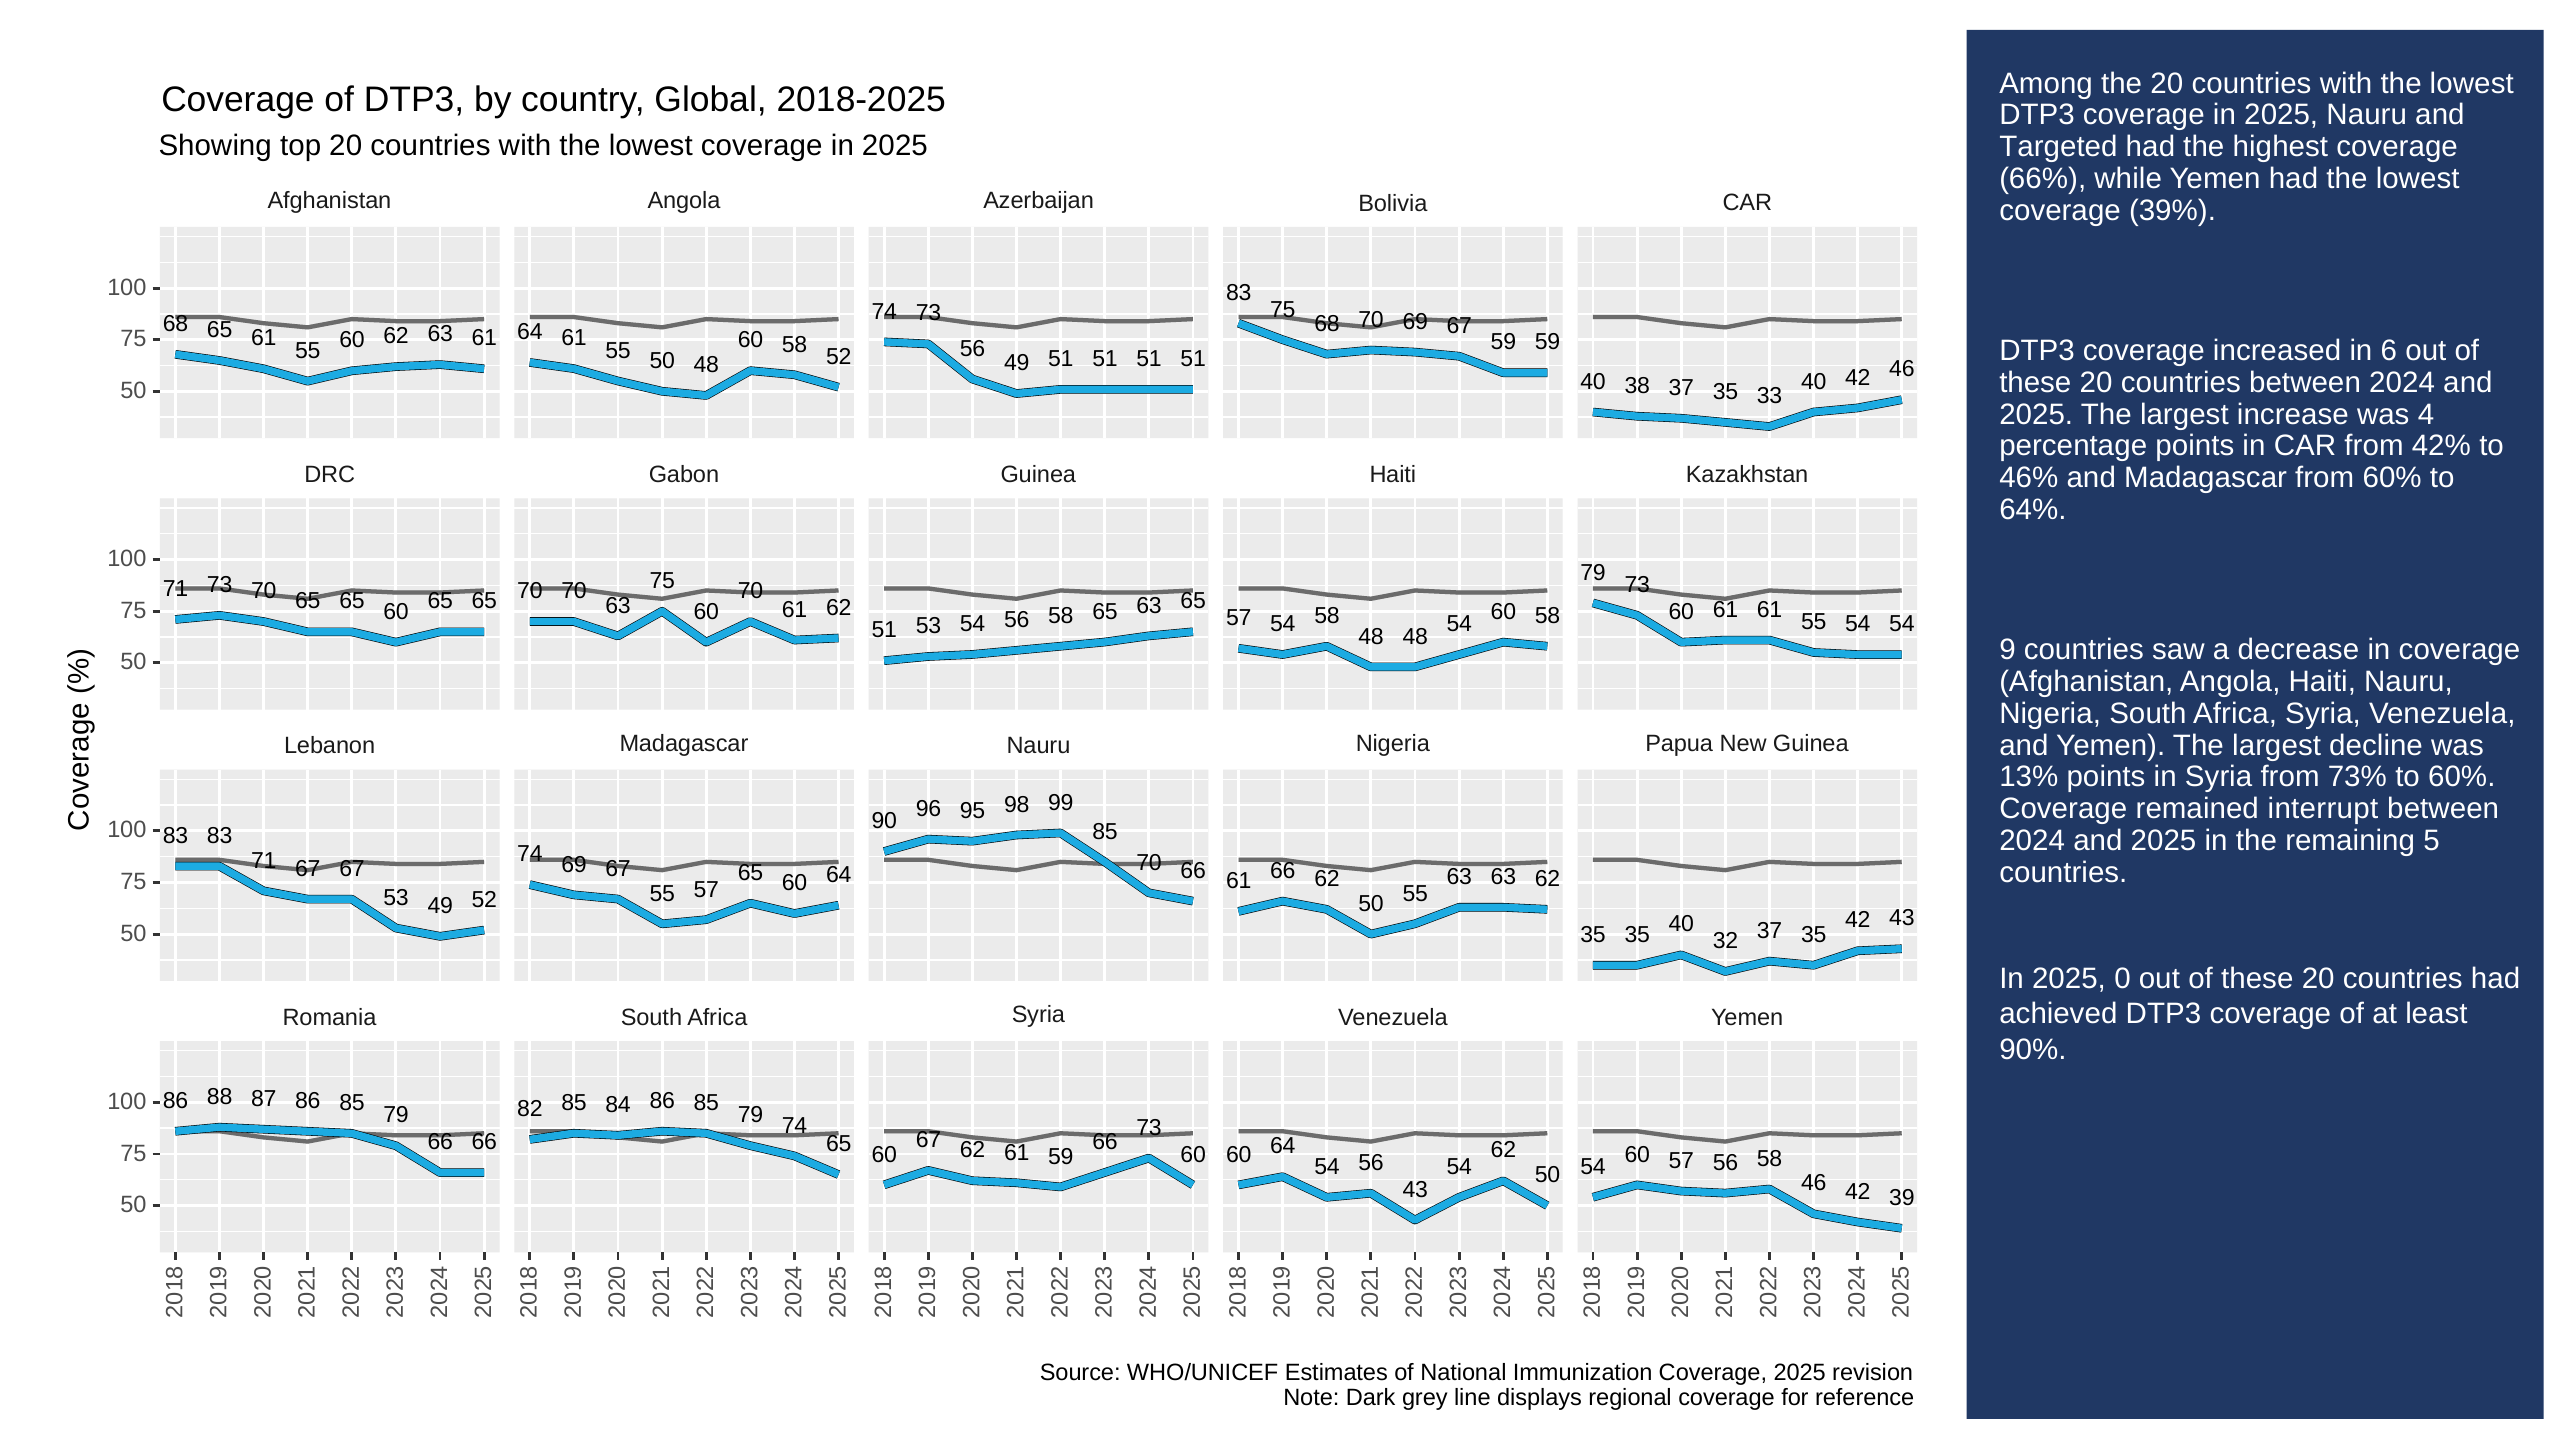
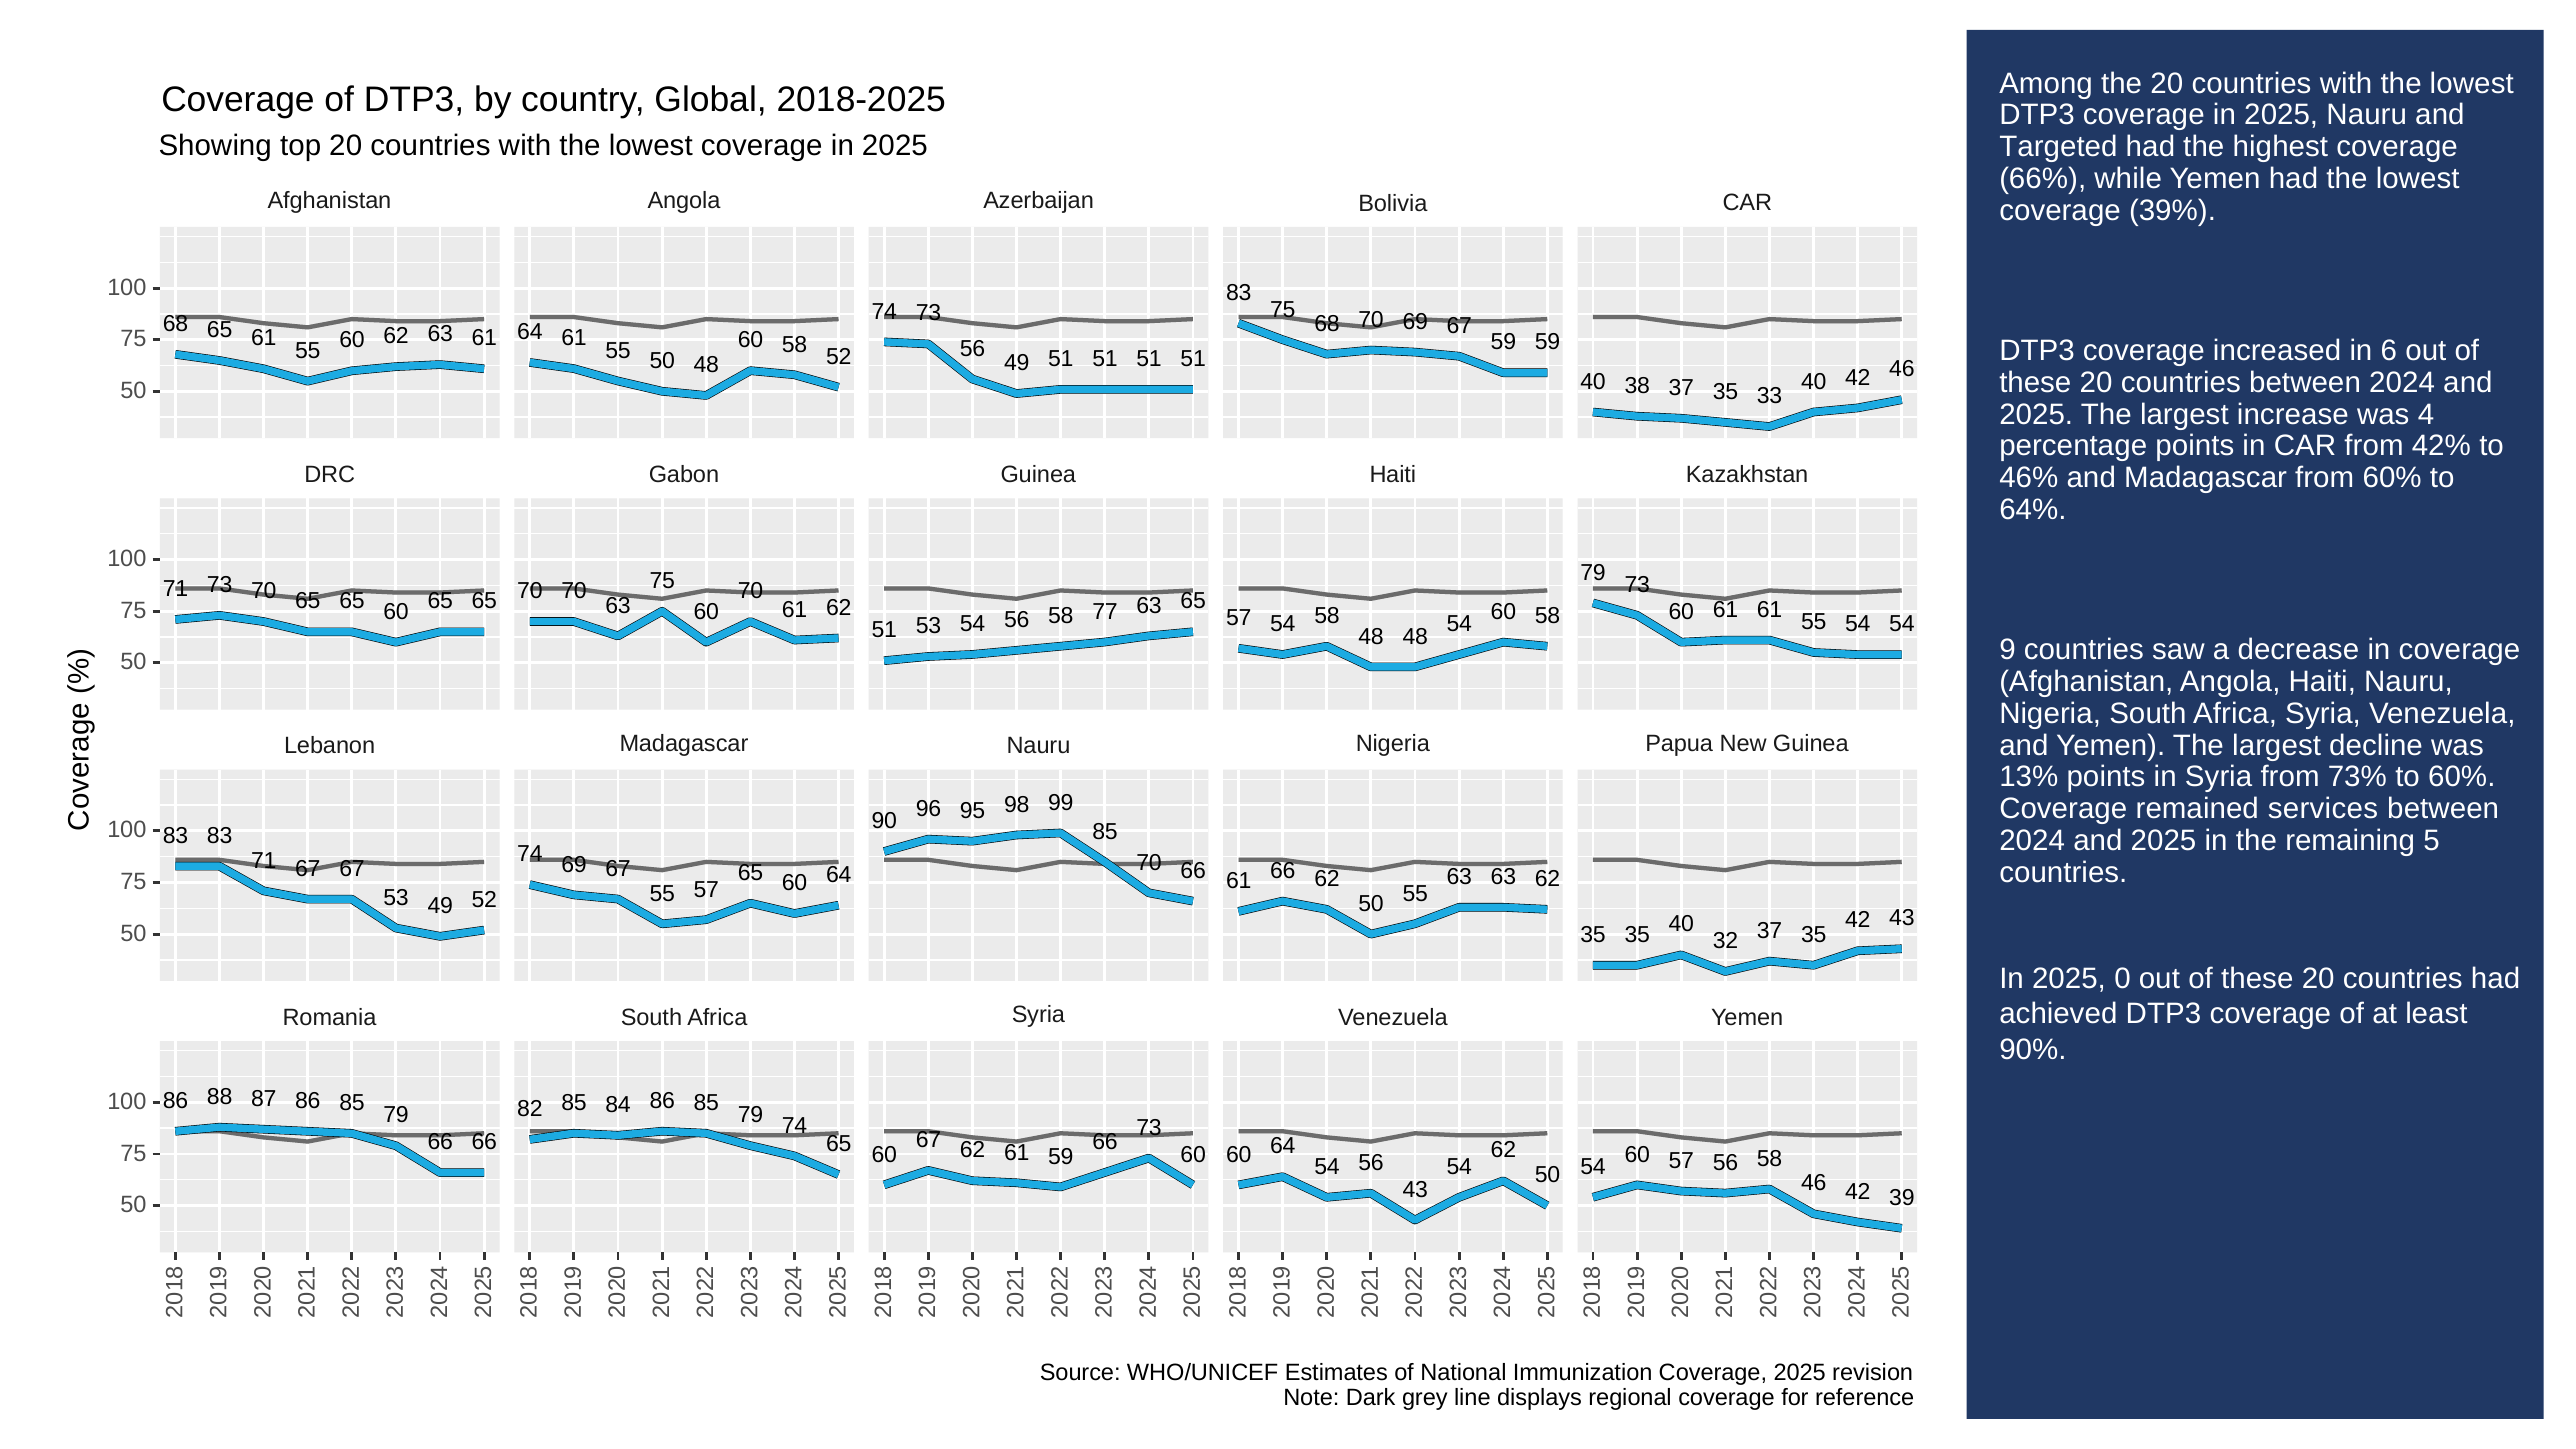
58 65: 65 -> 77
interrupt: interrupt -> services
